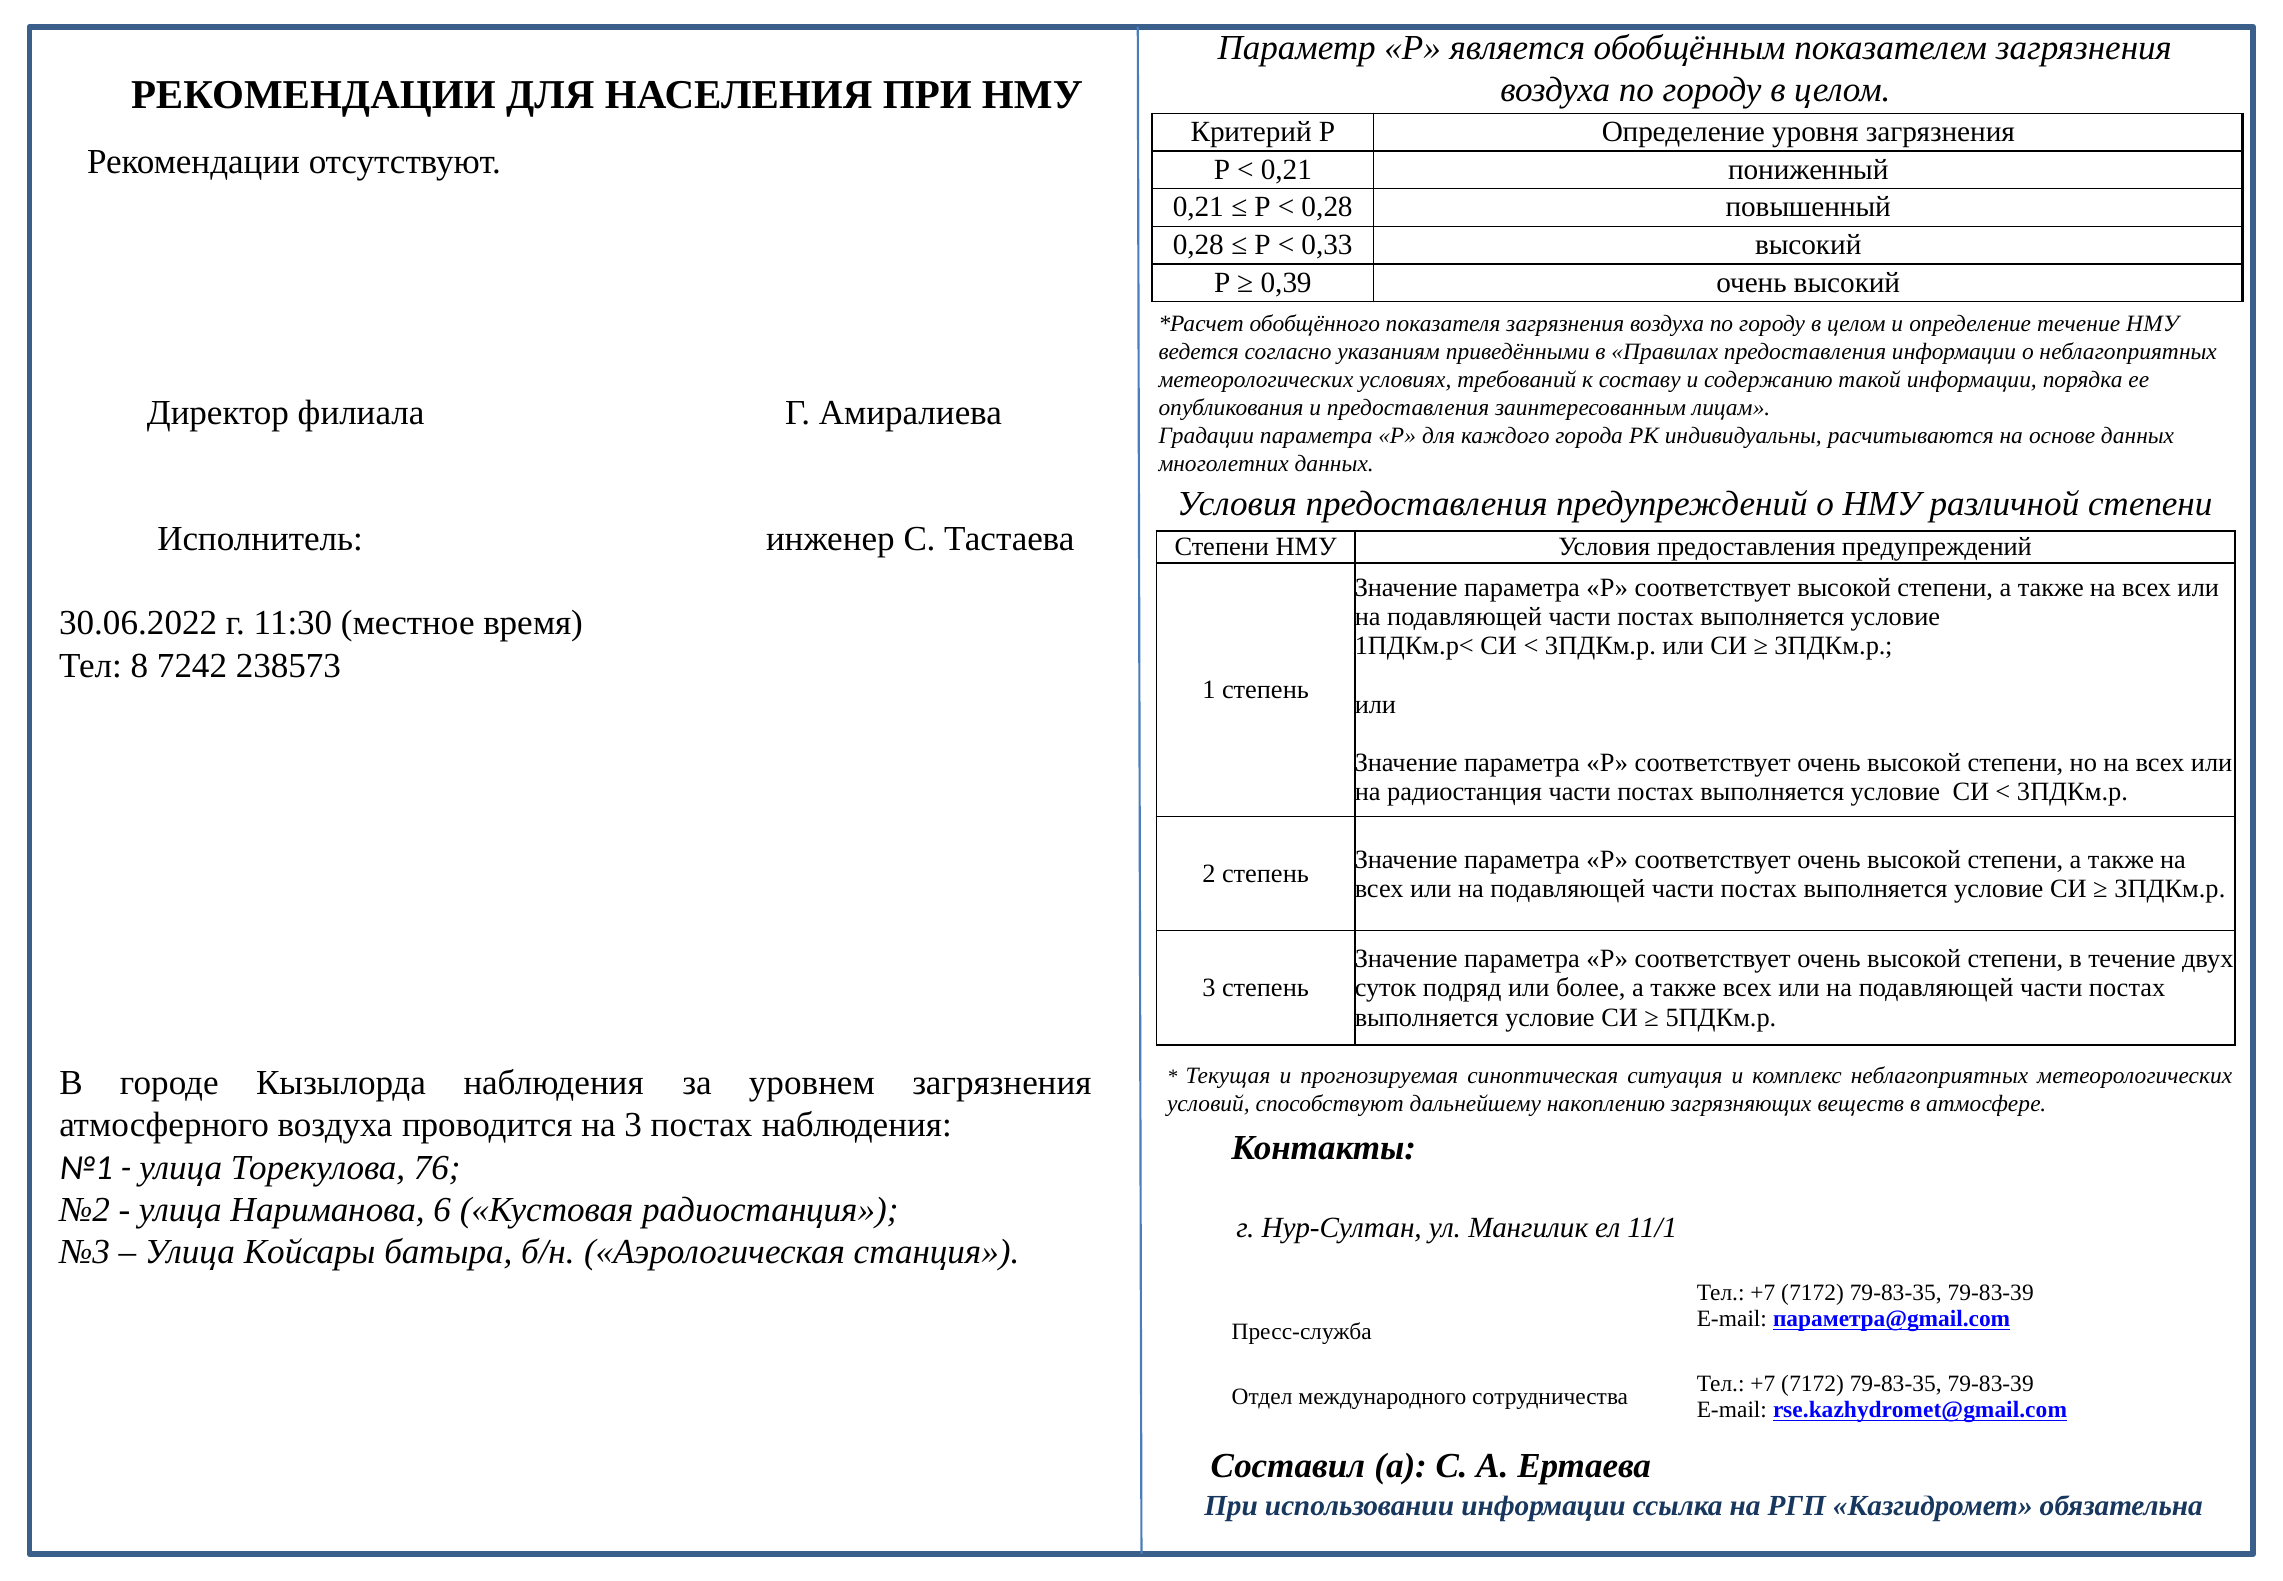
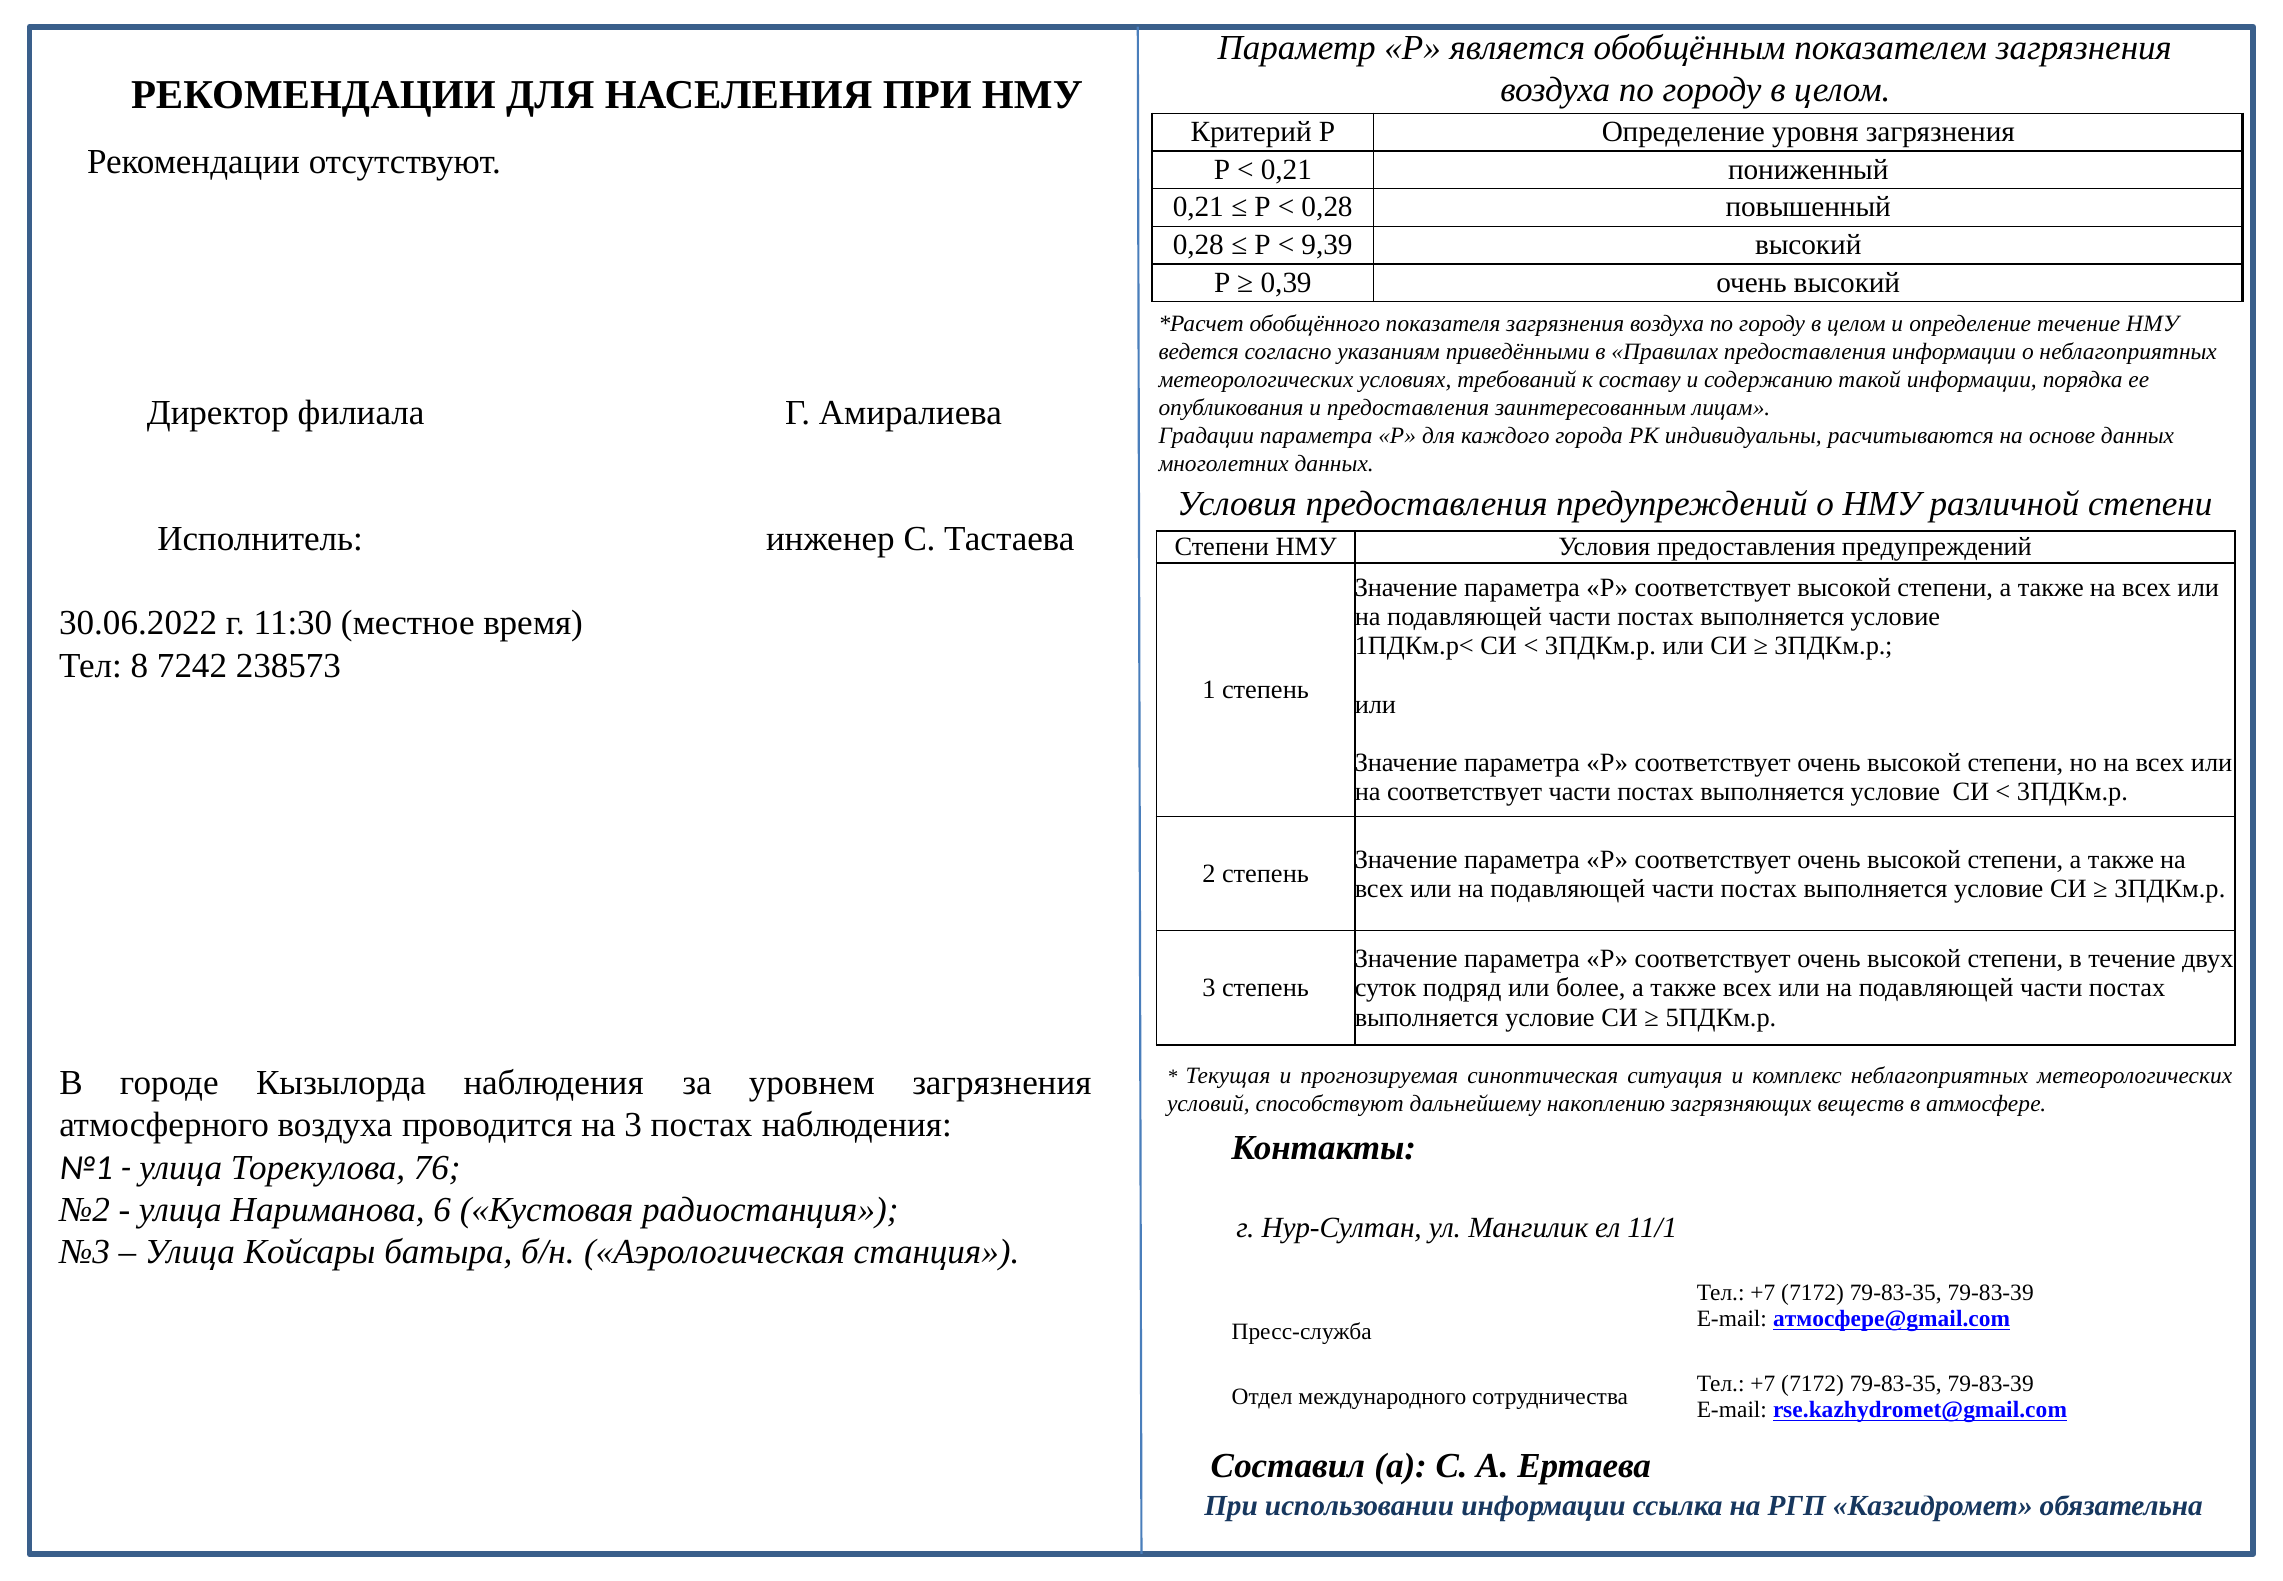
0,33: 0,33 -> 9,39
на радиостанция: радиостанция -> соответствует
параметра@gmail.com: параметра@gmail.com -> атмосфере@gmail.com
